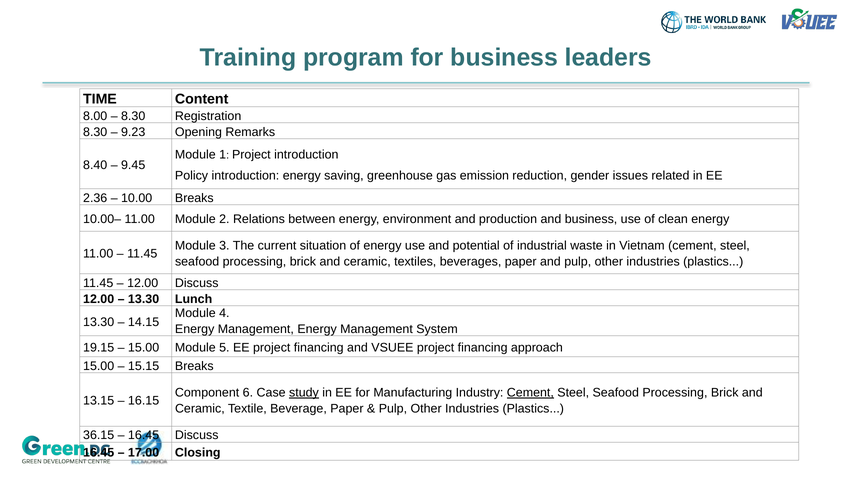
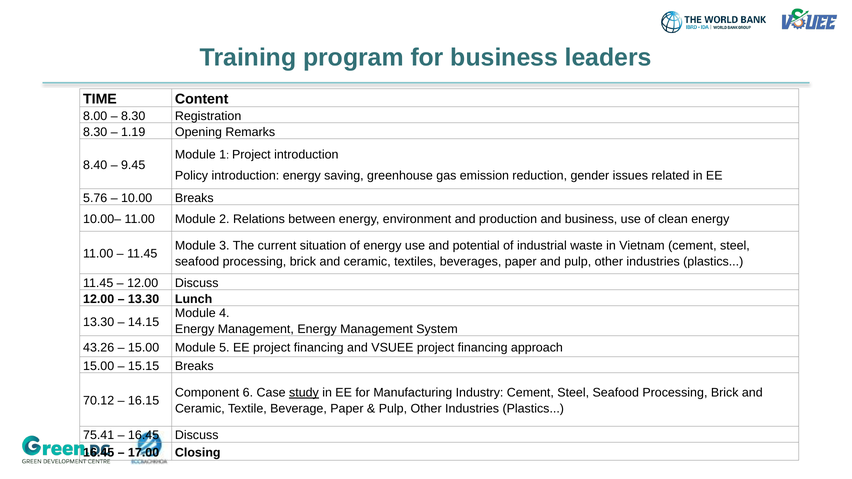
9.23: 9.23 -> 1.19
2.36: 2.36 -> 5.76
19.15: 19.15 -> 43.26
Cement at (530, 393) underline: present -> none
13.15: 13.15 -> 70.12
36.15: 36.15 -> 75.41
